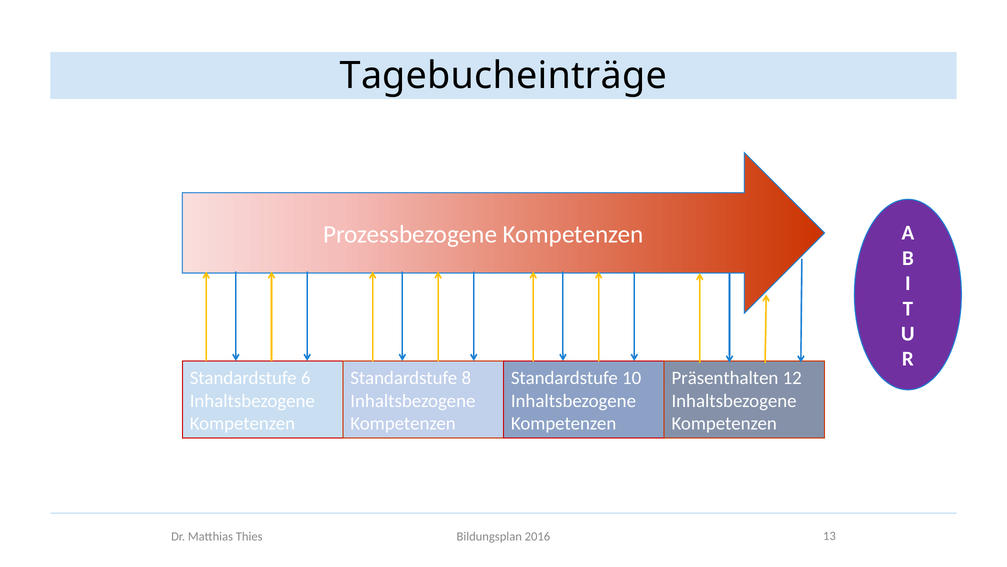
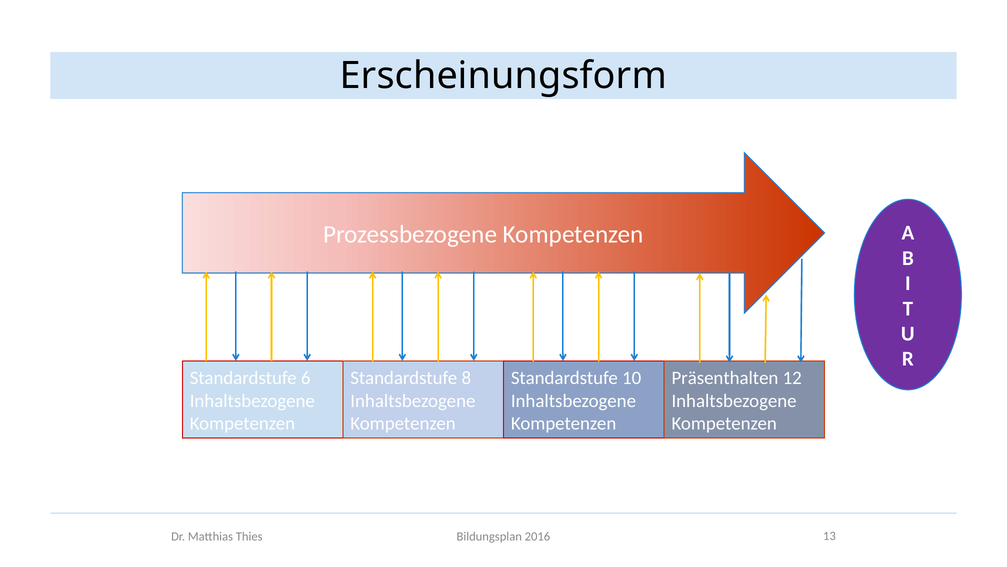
Tagebucheinträge: Tagebucheinträge -> Erscheinungsform
